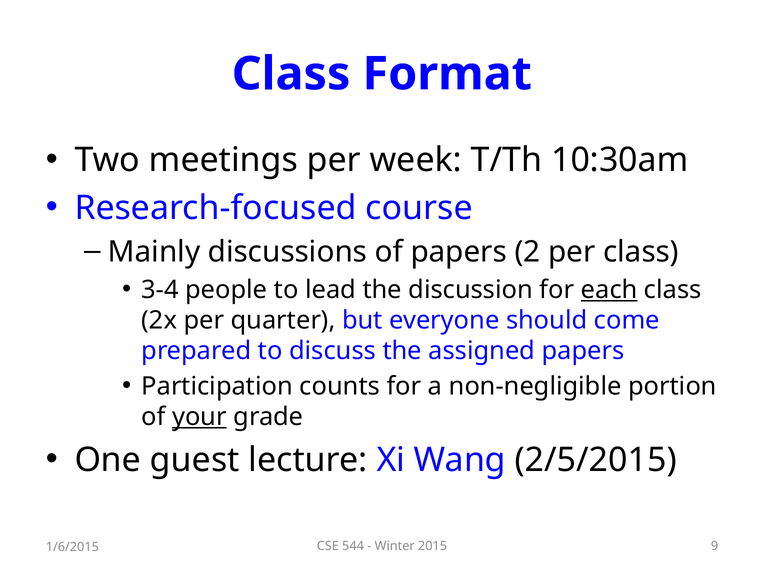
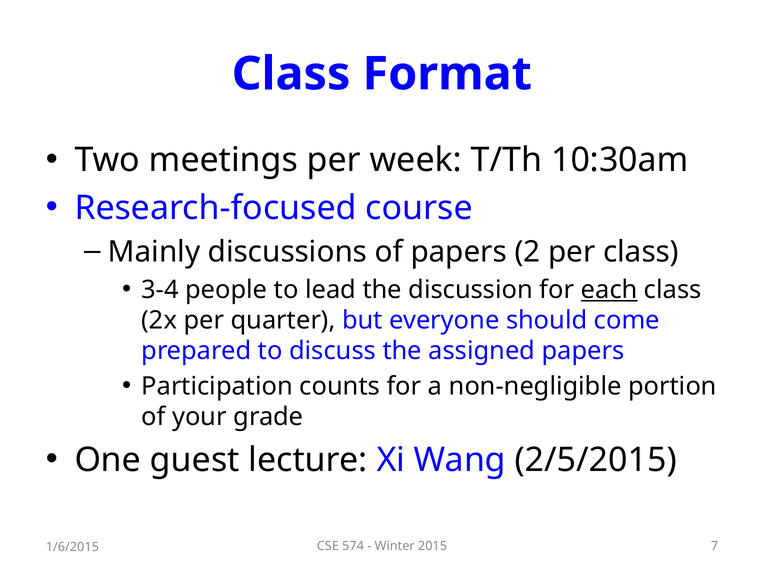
your underline: present -> none
544: 544 -> 574
9: 9 -> 7
